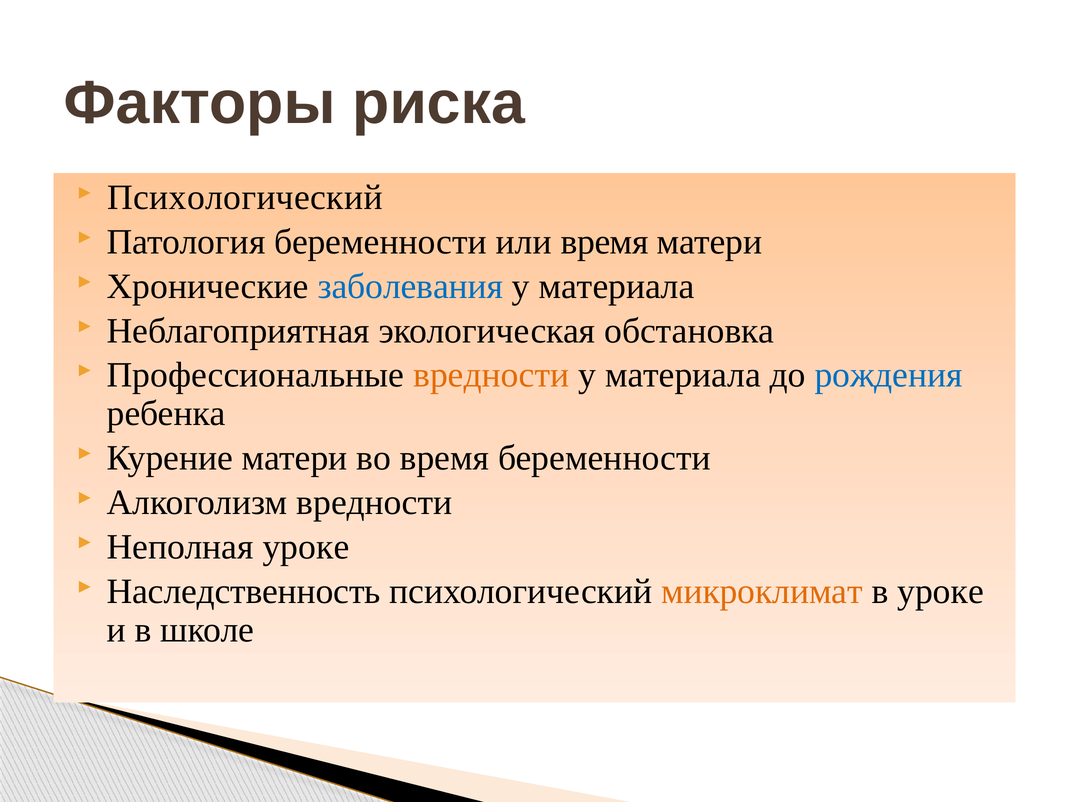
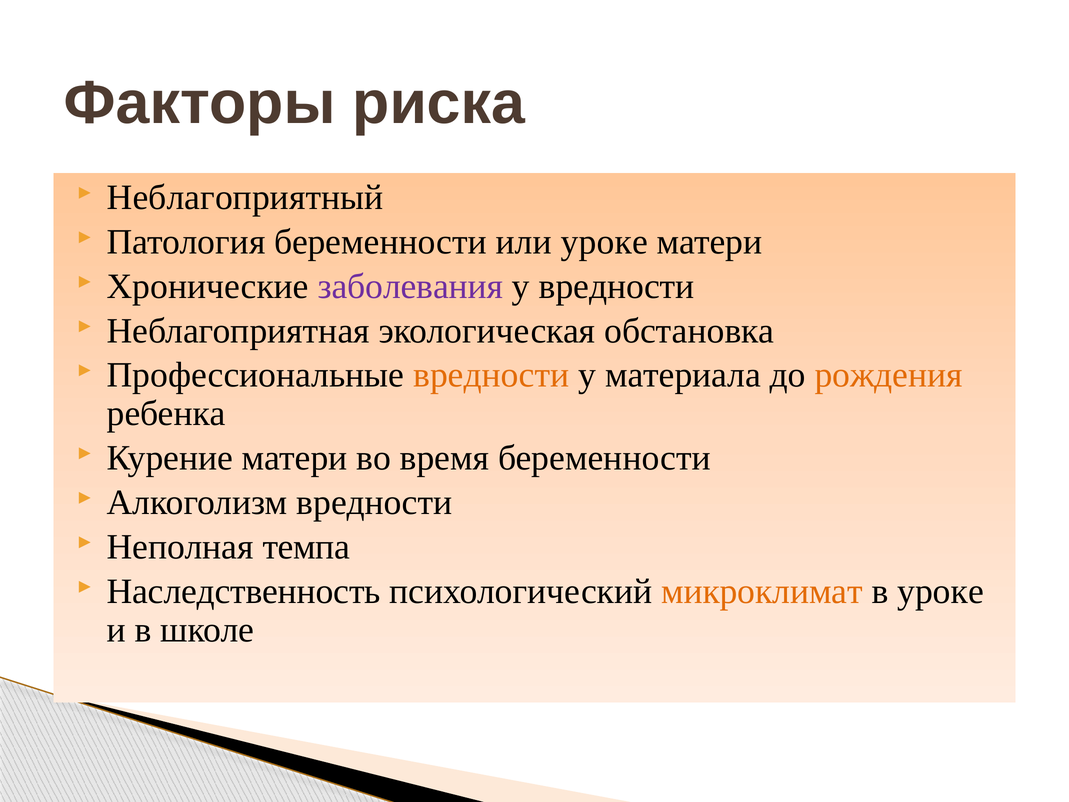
Психологический at (245, 197): Психологический -> Неблагоприятный
или время: время -> уроке
заболевания colour: blue -> purple
материала at (617, 286): материала -> вредности
рождения colour: blue -> orange
Неполная уроке: уроке -> темпа
